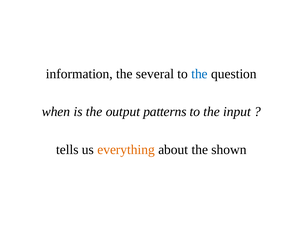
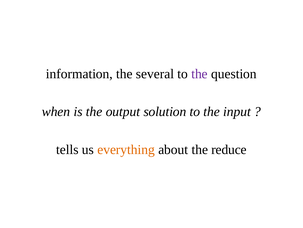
the at (200, 74) colour: blue -> purple
patterns: patterns -> solution
shown: shown -> reduce
